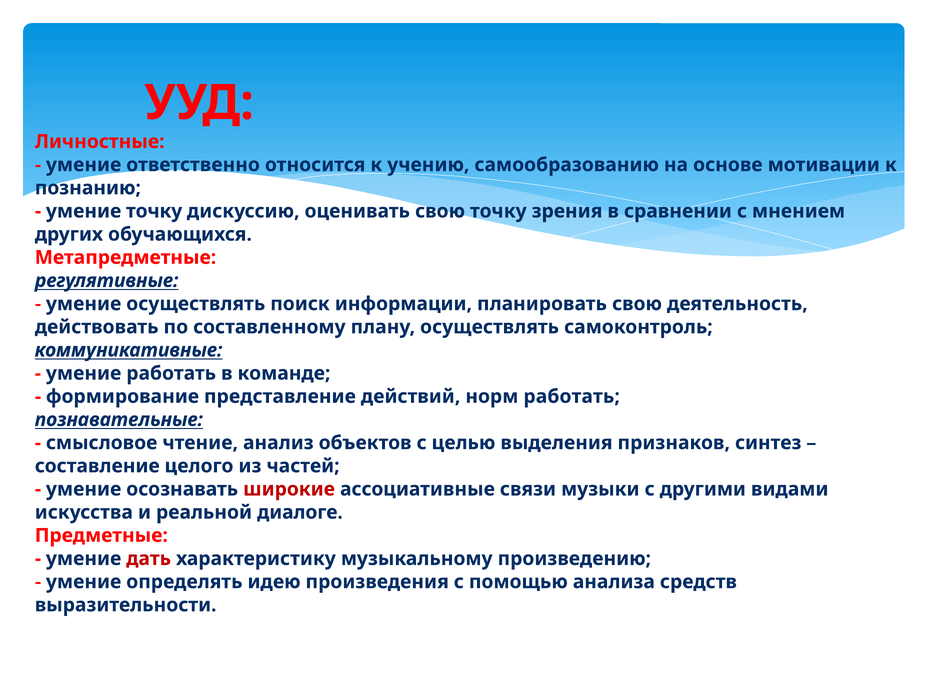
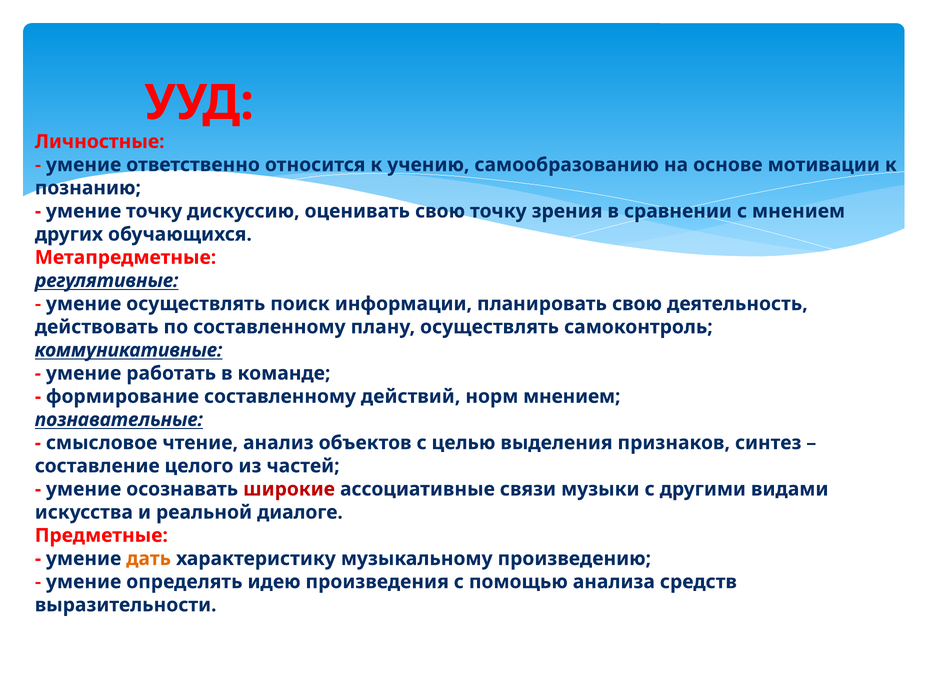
формирование представление: представление -> составленному
норм работать: работать -> мнением
дать colour: red -> orange
